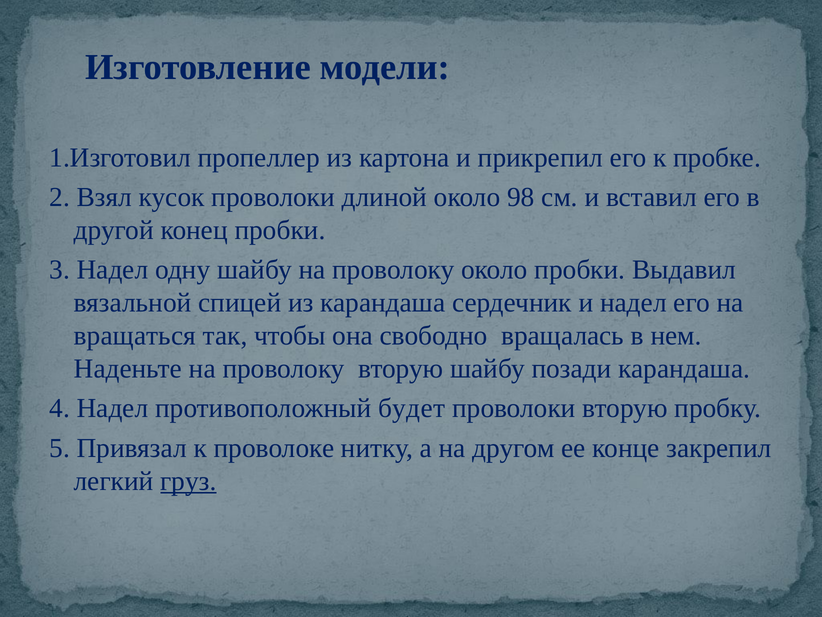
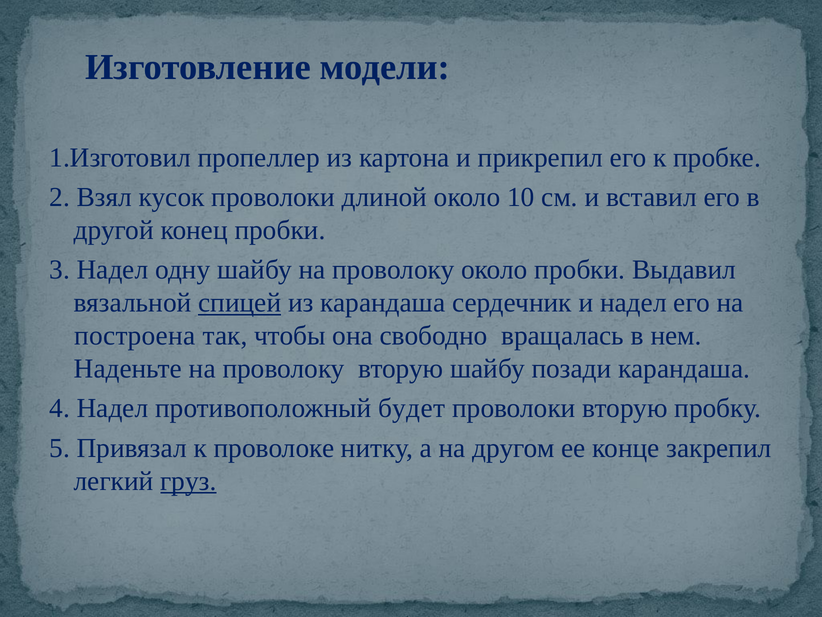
98: 98 -> 10
спицей underline: none -> present
вращаться: вращаться -> построена
